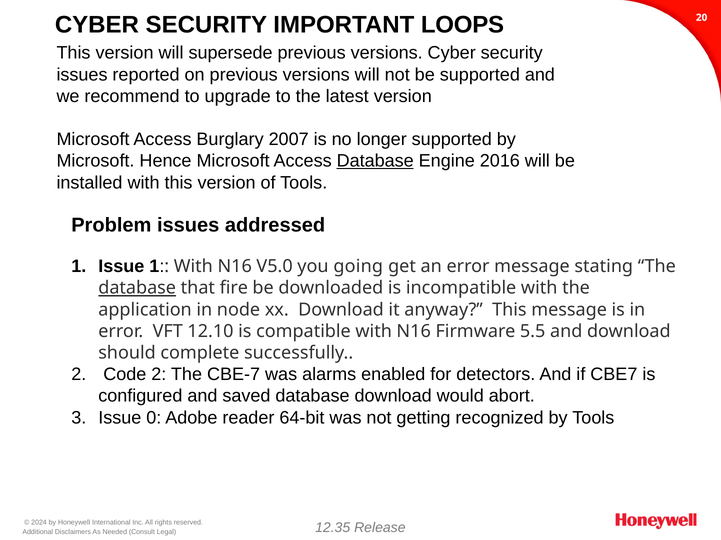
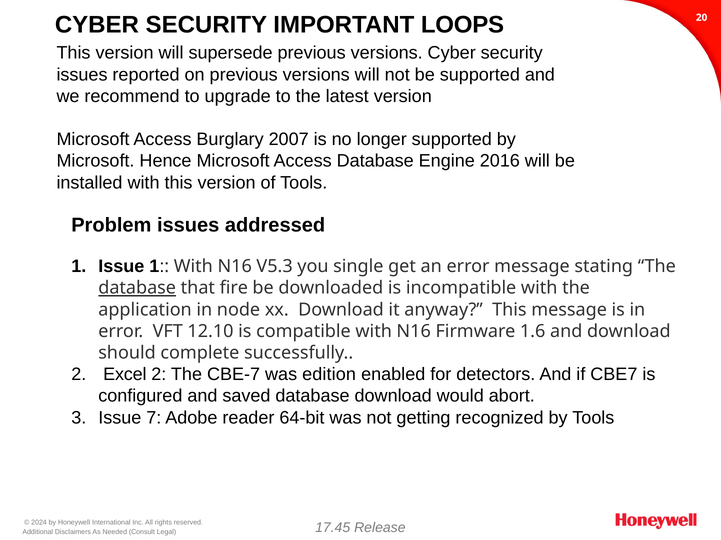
Database at (375, 161) underline: present -> none
V5.0: V5.0 -> V5.3
going: going -> single
5.5: 5.5 -> 1.6
Code: Code -> Excel
alarms: alarms -> edition
0: 0 -> 7
12.35: 12.35 -> 17.45
